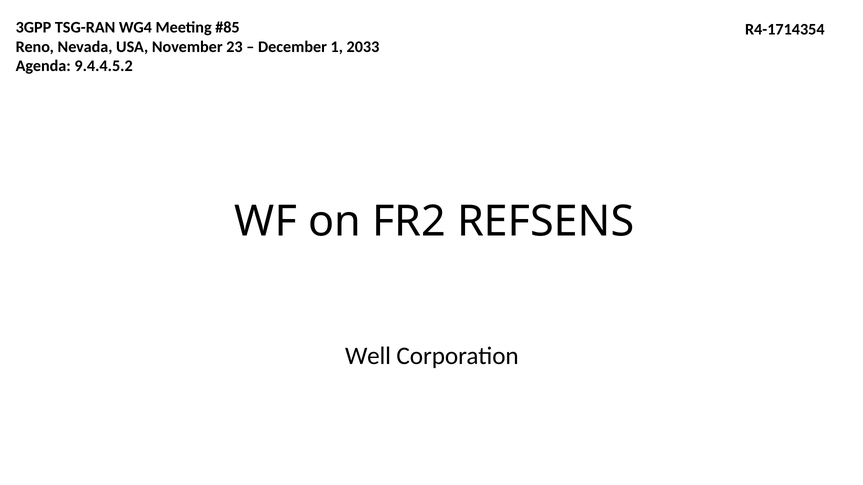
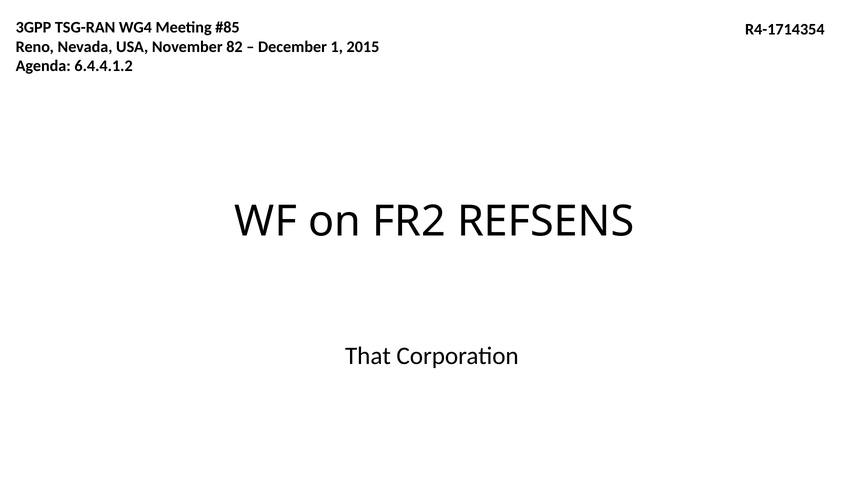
23: 23 -> 82
2033: 2033 -> 2015
9.4.4.5.2: 9.4.4.5.2 -> 6.4.4.1.2
Well: Well -> That
